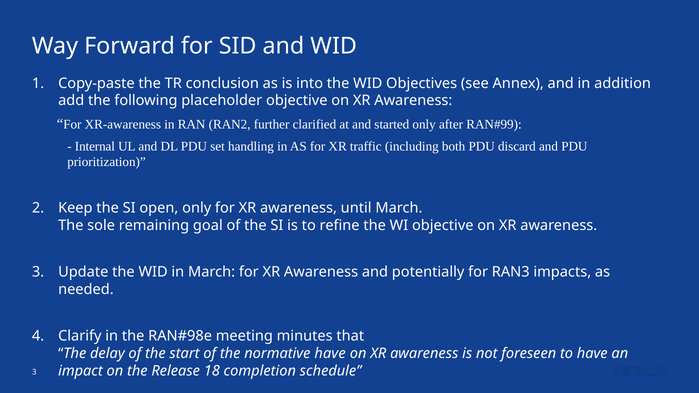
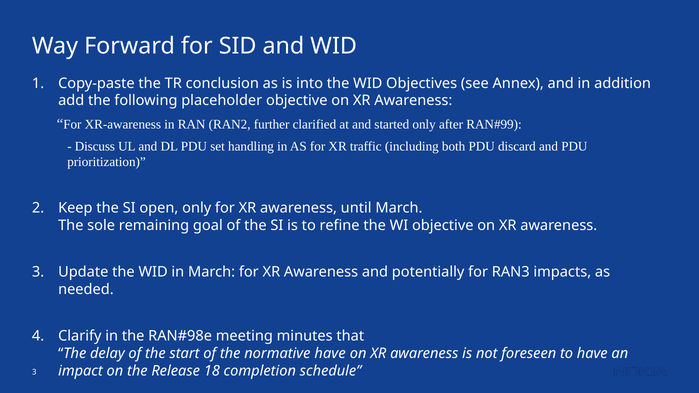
Internal: Internal -> Discuss
